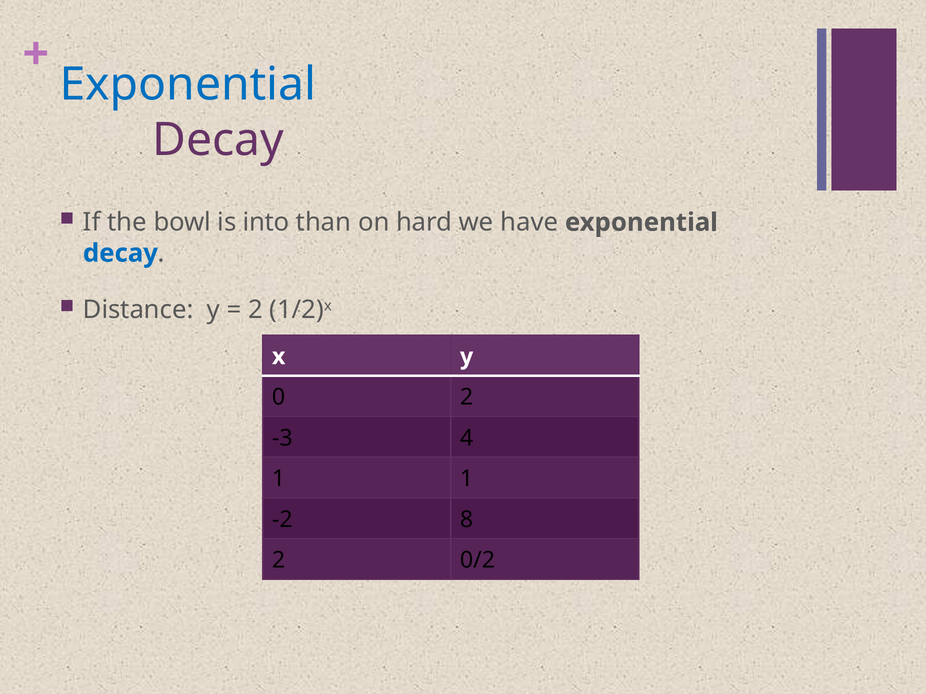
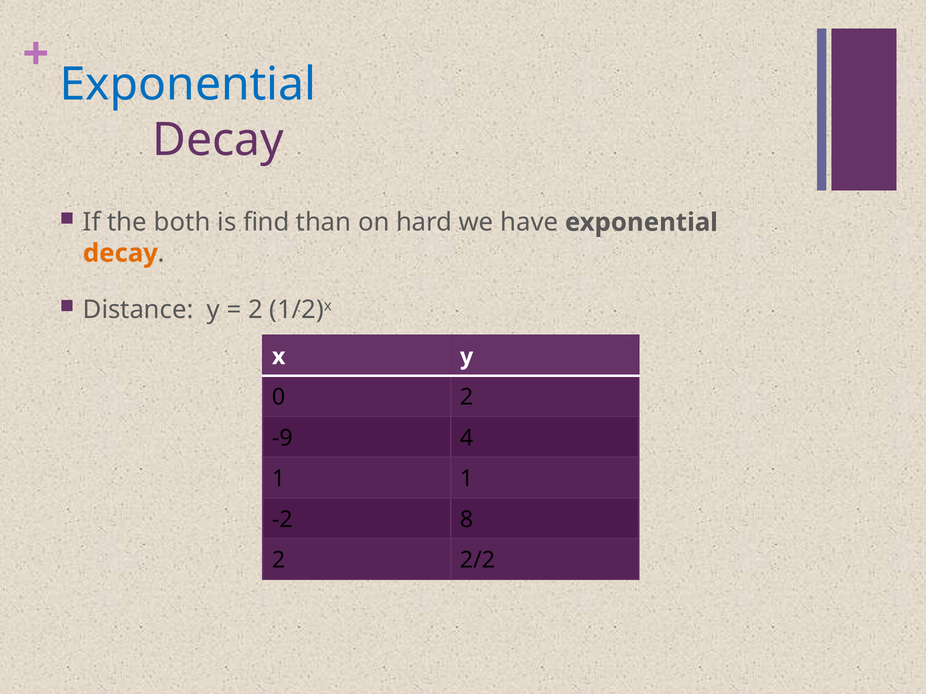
bowl: bowl -> both
into: into -> find
decay at (120, 253) colour: blue -> orange
-3: -3 -> -9
0/2: 0/2 -> 2/2
